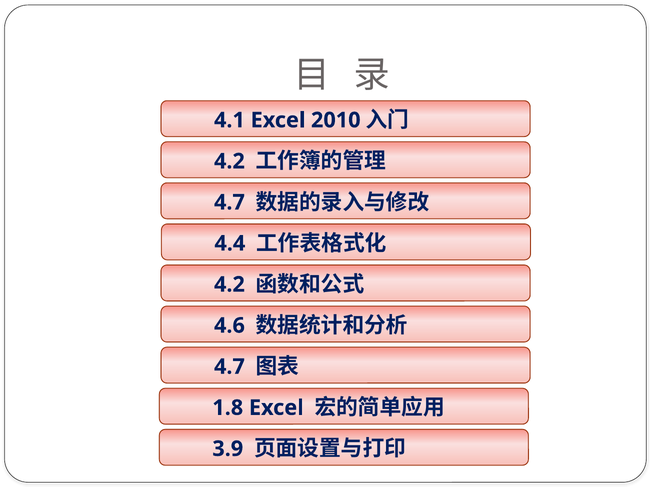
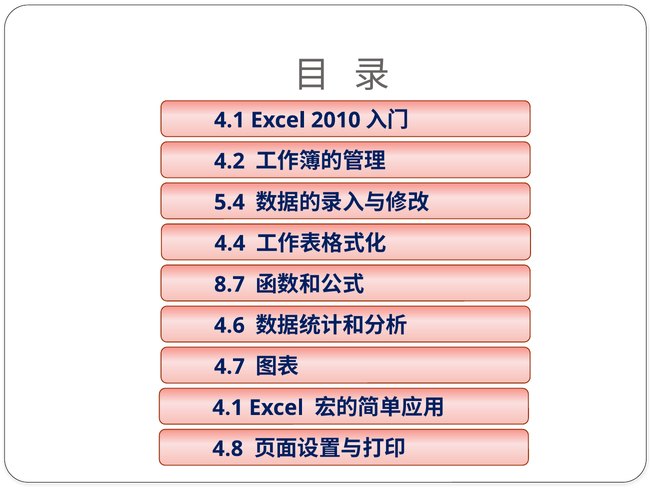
4.7 at (229, 202): 4.7 -> 5.4
4.2 at (229, 284): 4.2 -> 8.7
1.8 at (228, 407): 1.8 -> 4.1
3.9: 3.9 -> 4.8
